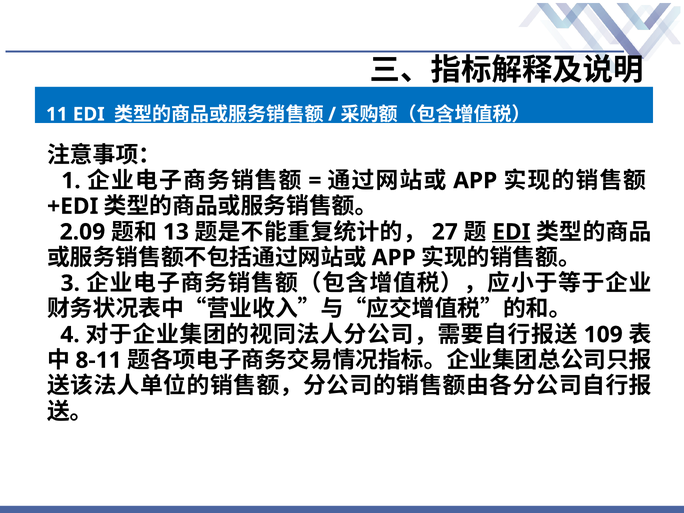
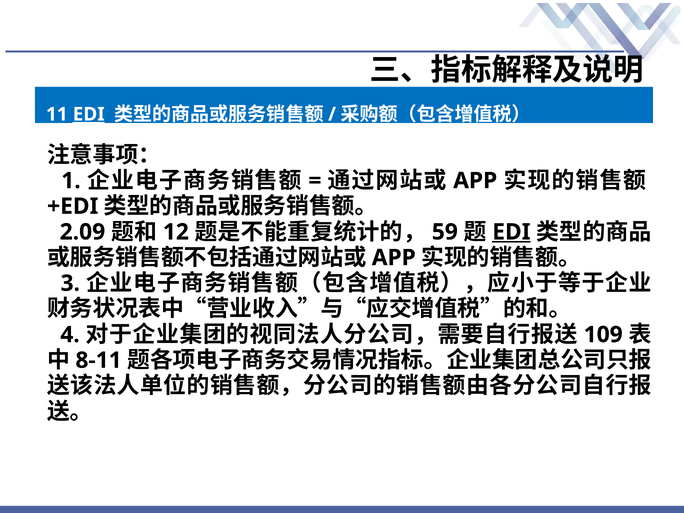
EDI at (89, 114) underline: none -> present
13: 13 -> 12
27: 27 -> 59
